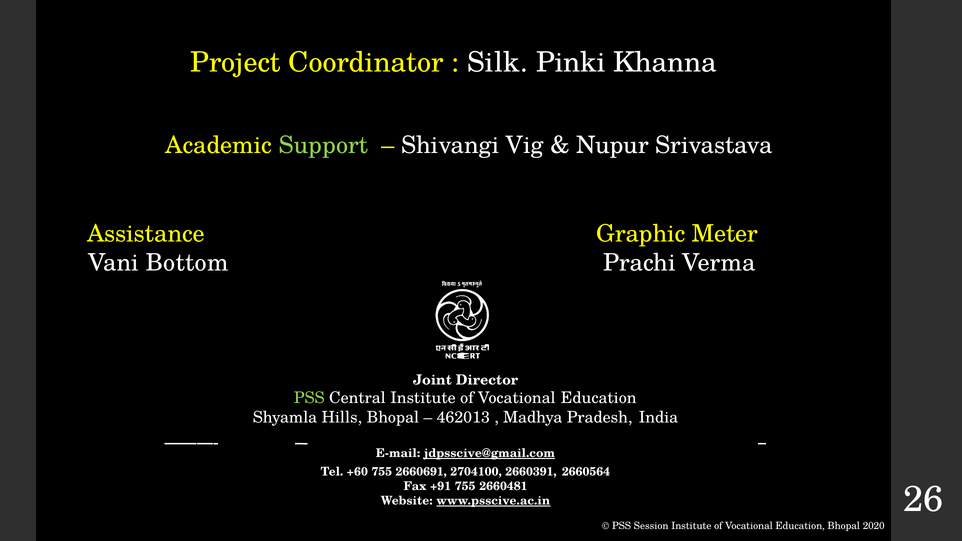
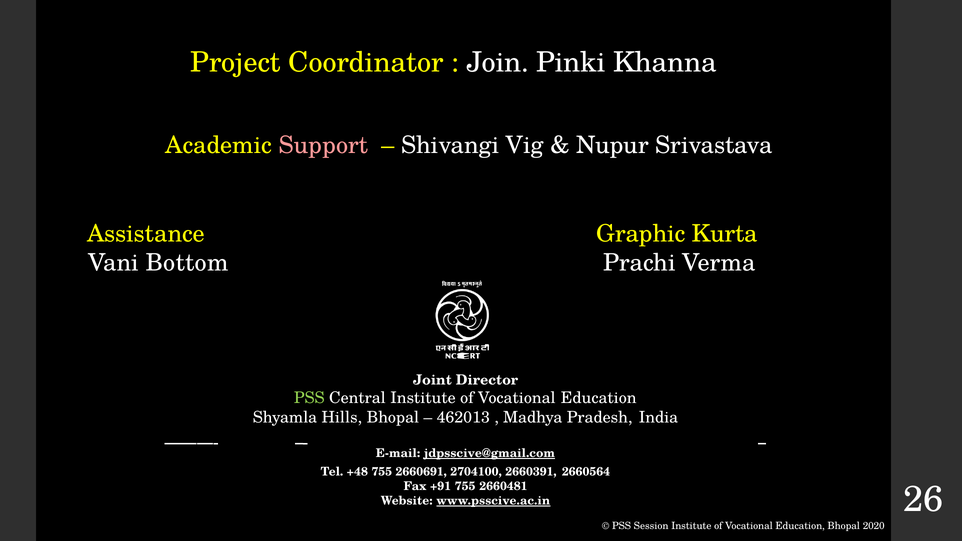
Silk: Silk -> Join
Support colour: light green -> pink
Meter: Meter -> Kurta
+60: +60 -> +48
